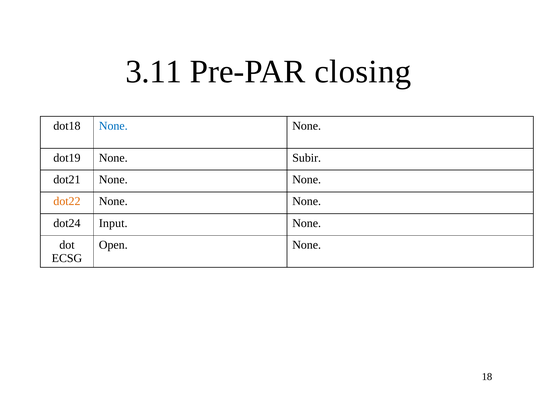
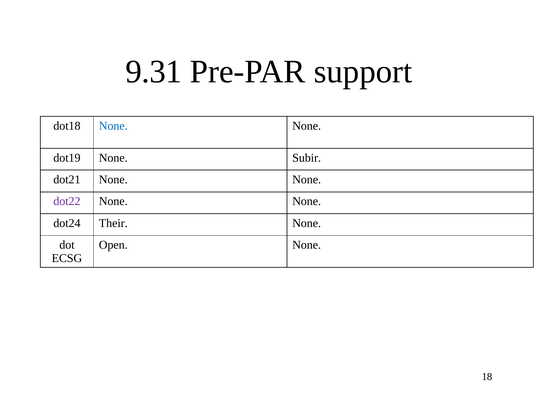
3.11: 3.11 -> 9.31
closing: closing -> support
dot22 colour: orange -> purple
Input: Input -> Their
